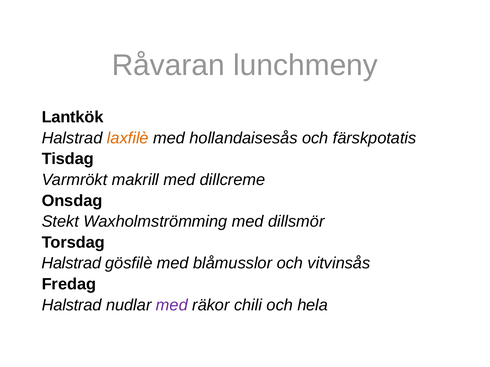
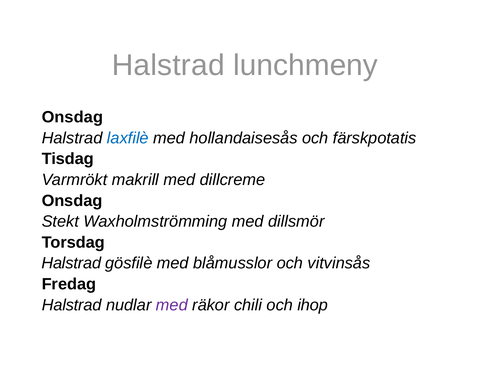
Råvaran at (168, 65): Råvaran -> Halstrad
Lantkök at (73, 117): Lantkök -> Onsdag
laxfilè colour: orange -> blue
hela: hela -> ihop
